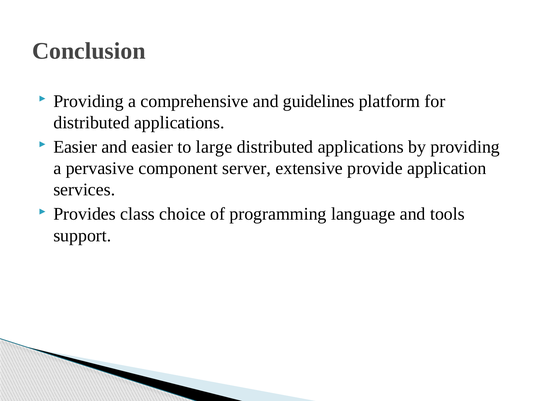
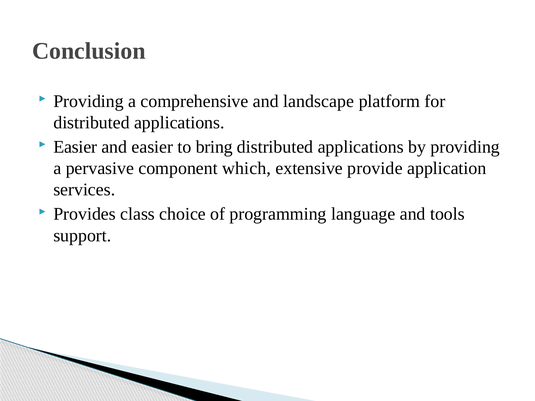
guidelines: guidelines -> landscape
large: large -> bring
server: server -> which
